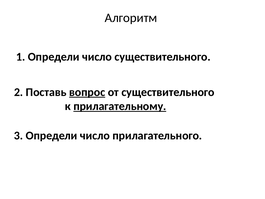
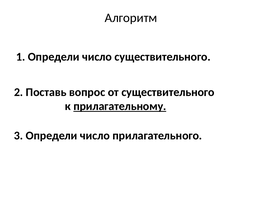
вопрос underline: present -> none
